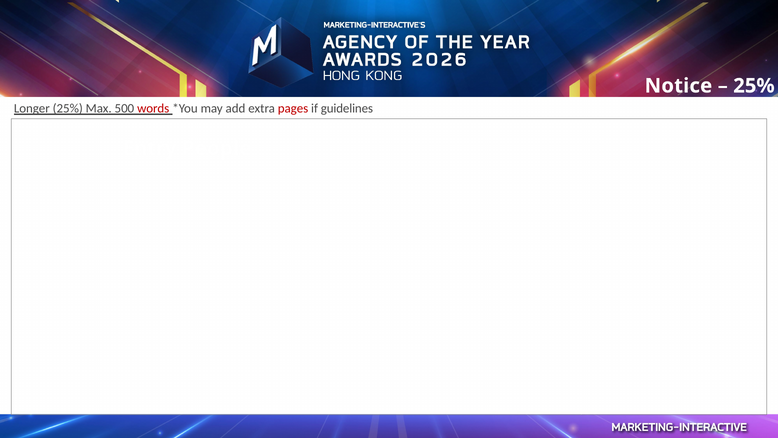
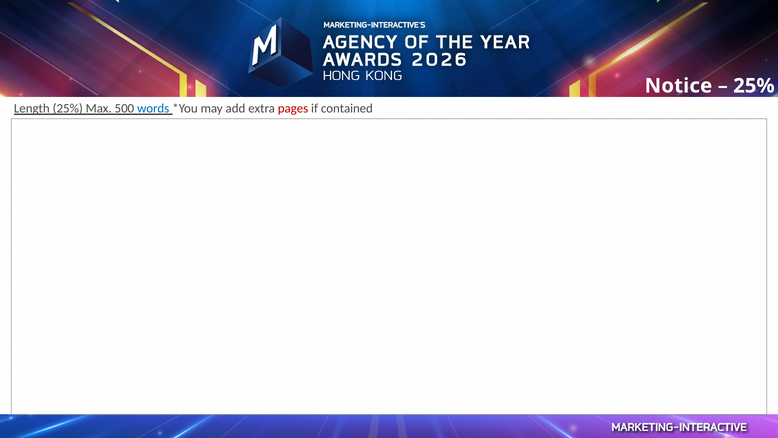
Longer: Longer -> Length
words colour: red -> blue
guidelines: guidelines -> contained
